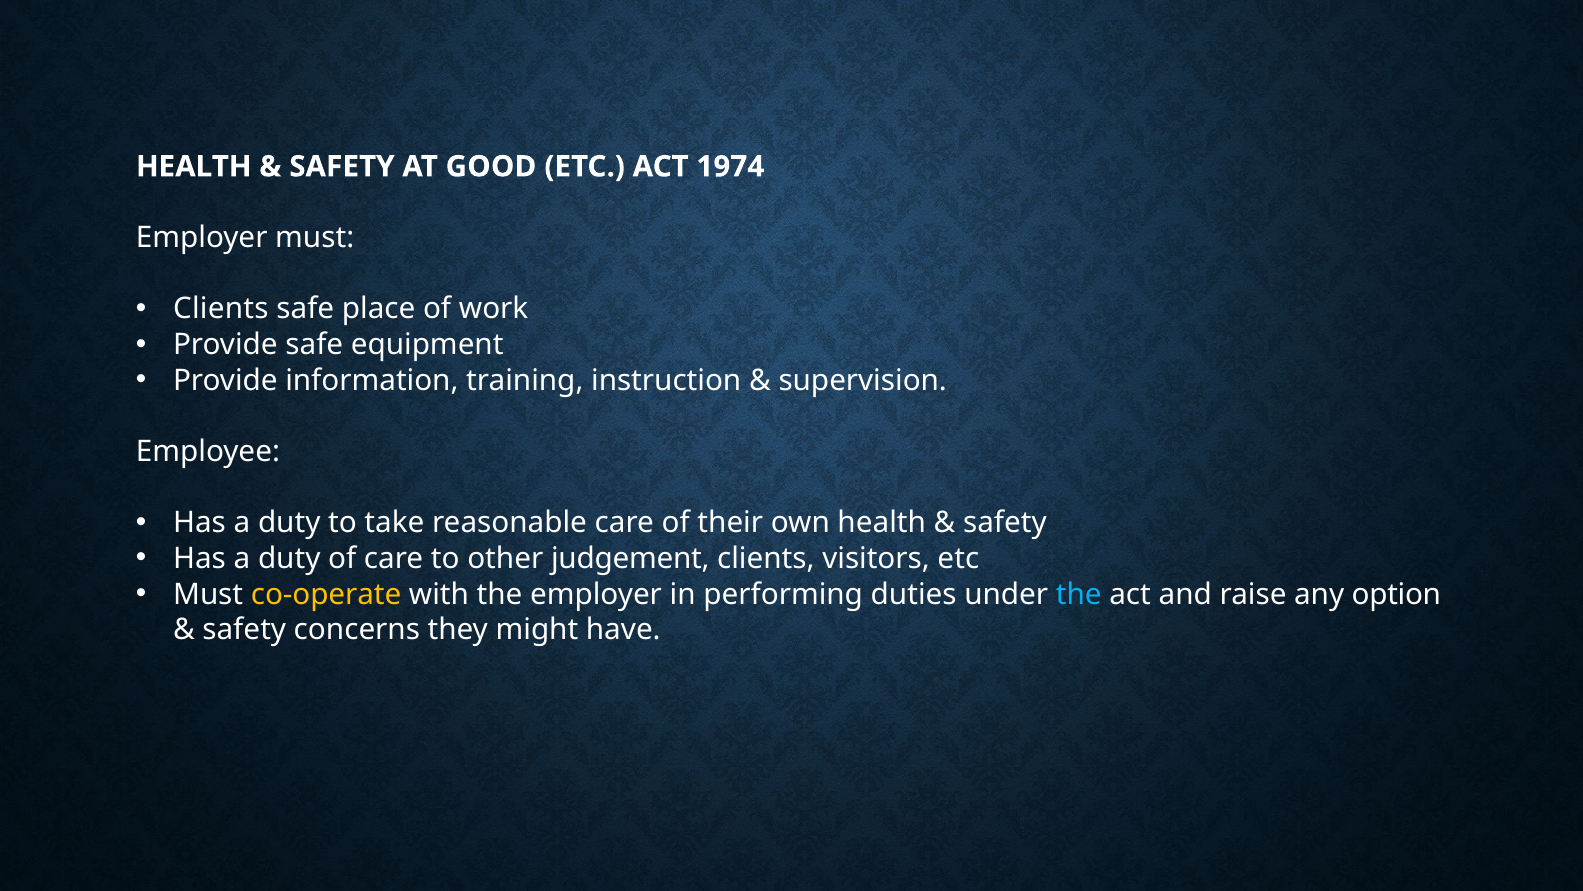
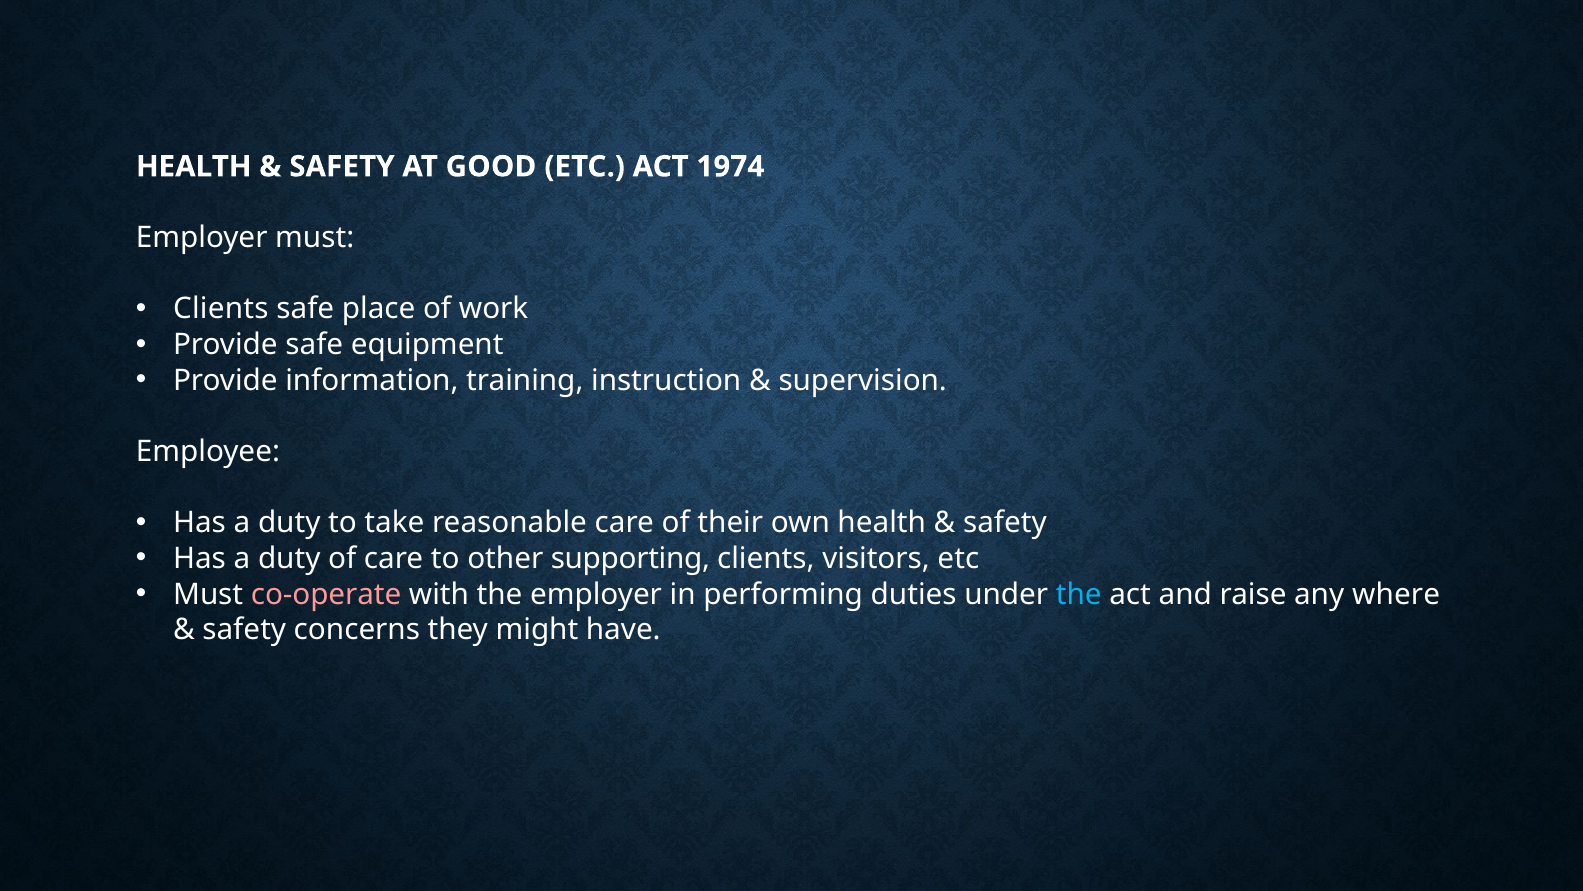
judgement: judgement -> supporting
co-operate colour: yellow -> pink
option: option -> where
